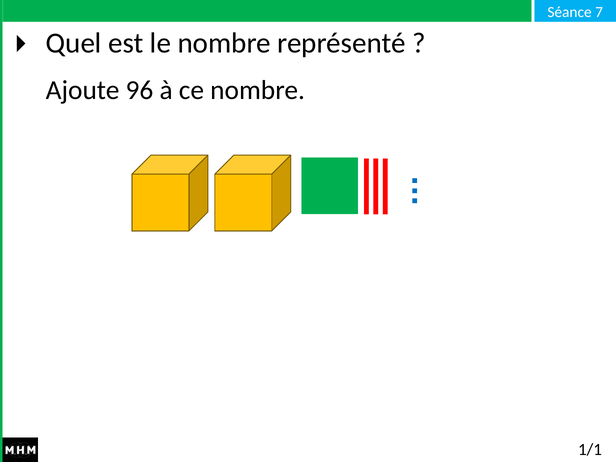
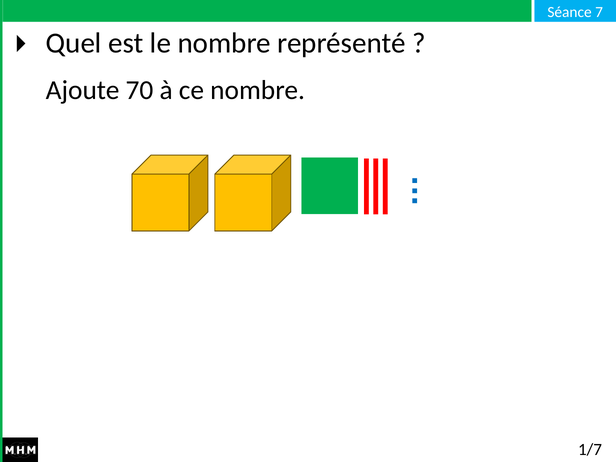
96: 96 -> 70
1/1: 1/1 -> 1/7
